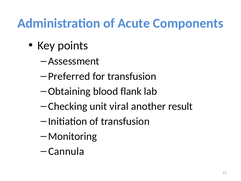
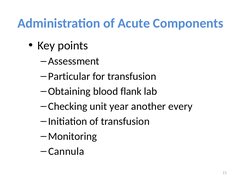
Preferred: Preferred -> Particular
viral: viral -> year
result: result -> every
